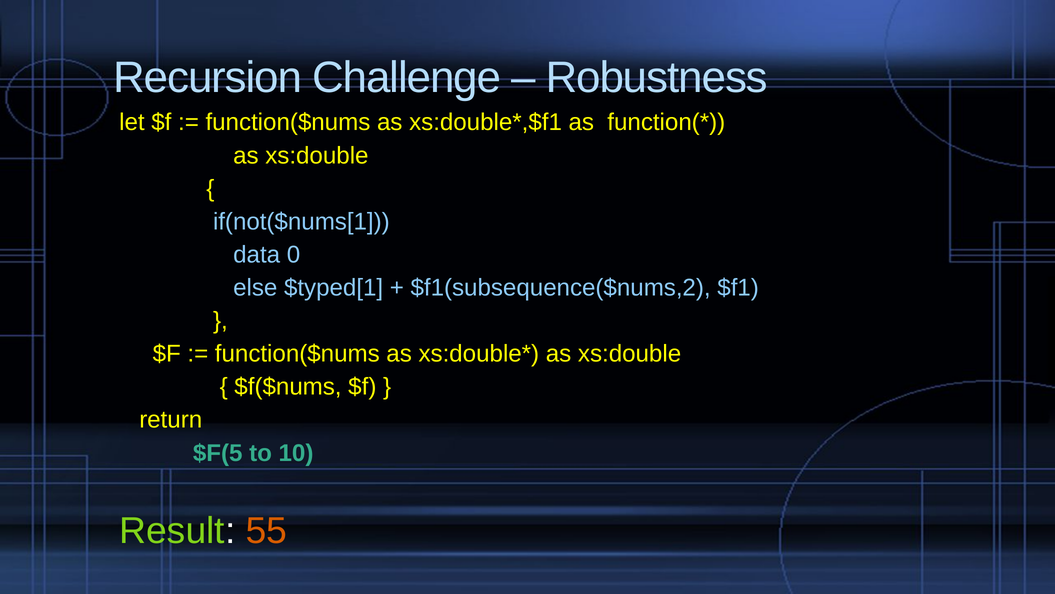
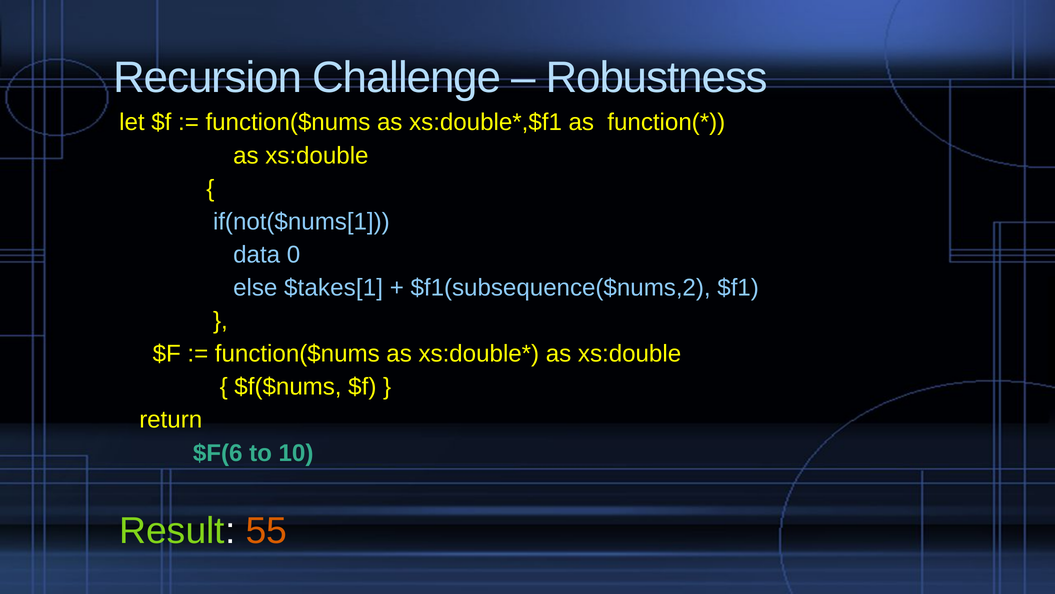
$typed[1: $typed[1 -> $takes[1
$F(5: $F(5 -> $F(6
